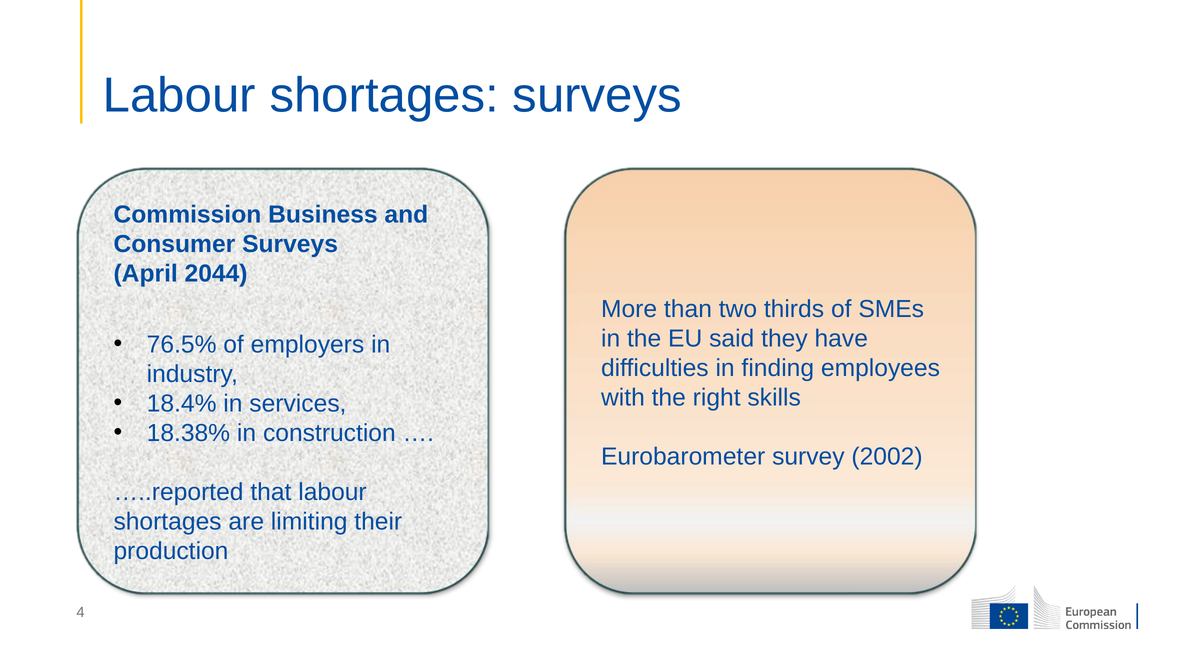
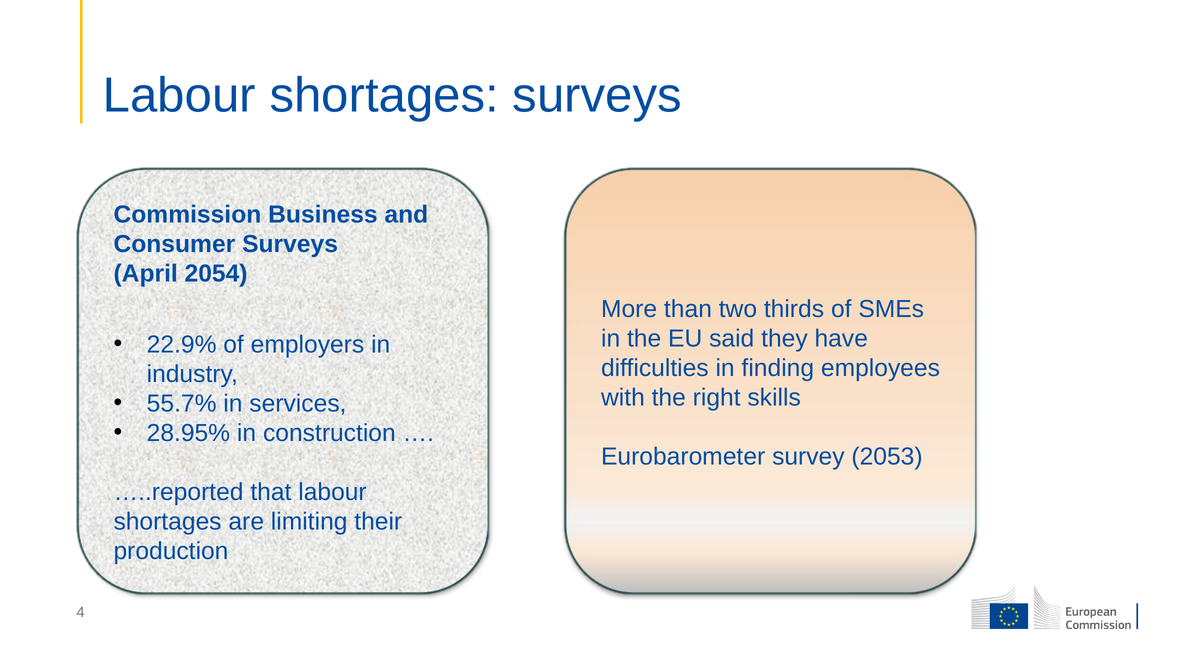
2044: 2044 -> 2054
76.5%: 76.5% -> 22.9%
18.4%: 18.4% -> 55.7%
18.38%: 18.38% -> 28.95%
2002: 2002 -> 2053
